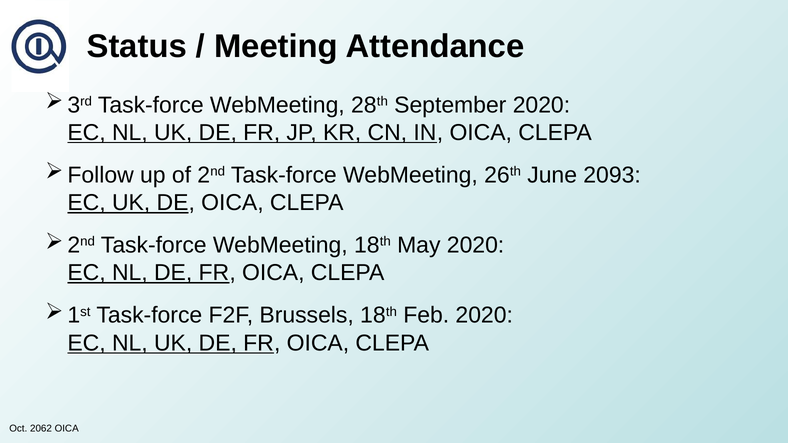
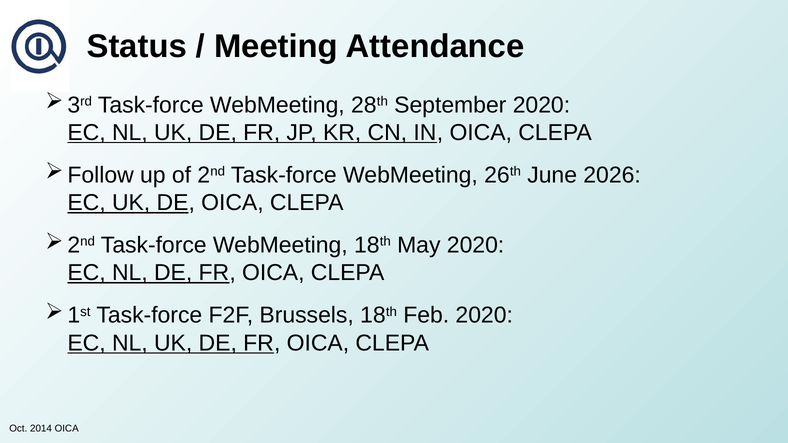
2093: 2093 -> 2026
2062: 2062 -> 2014
